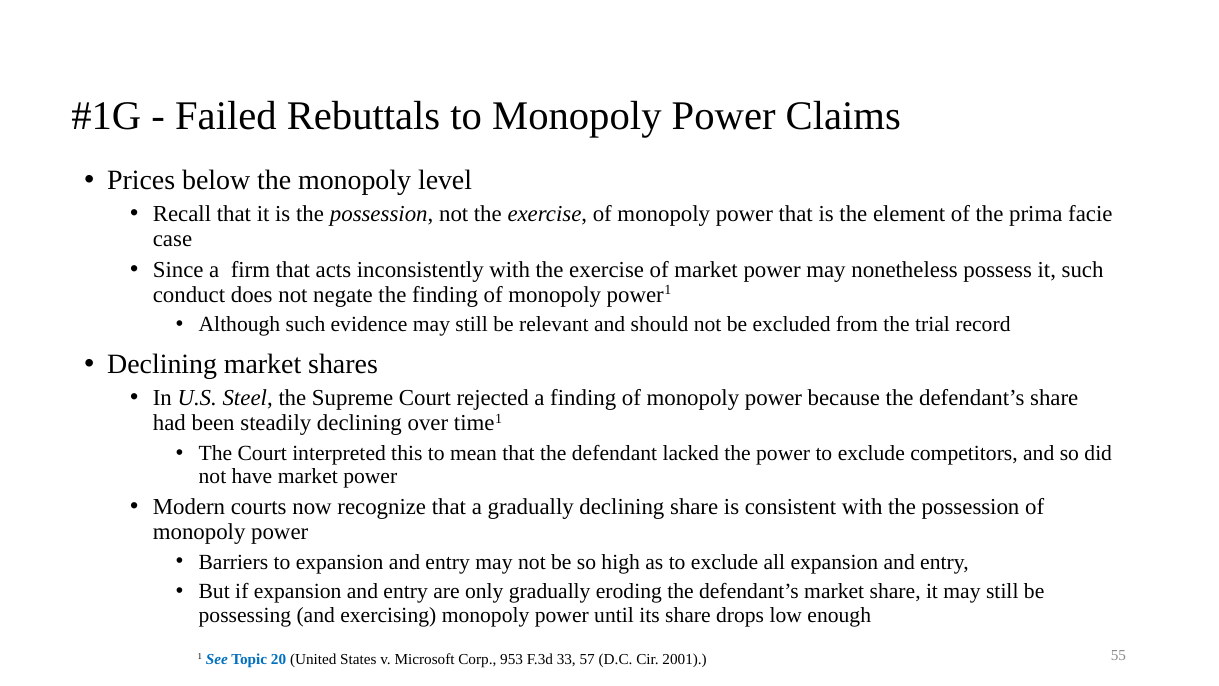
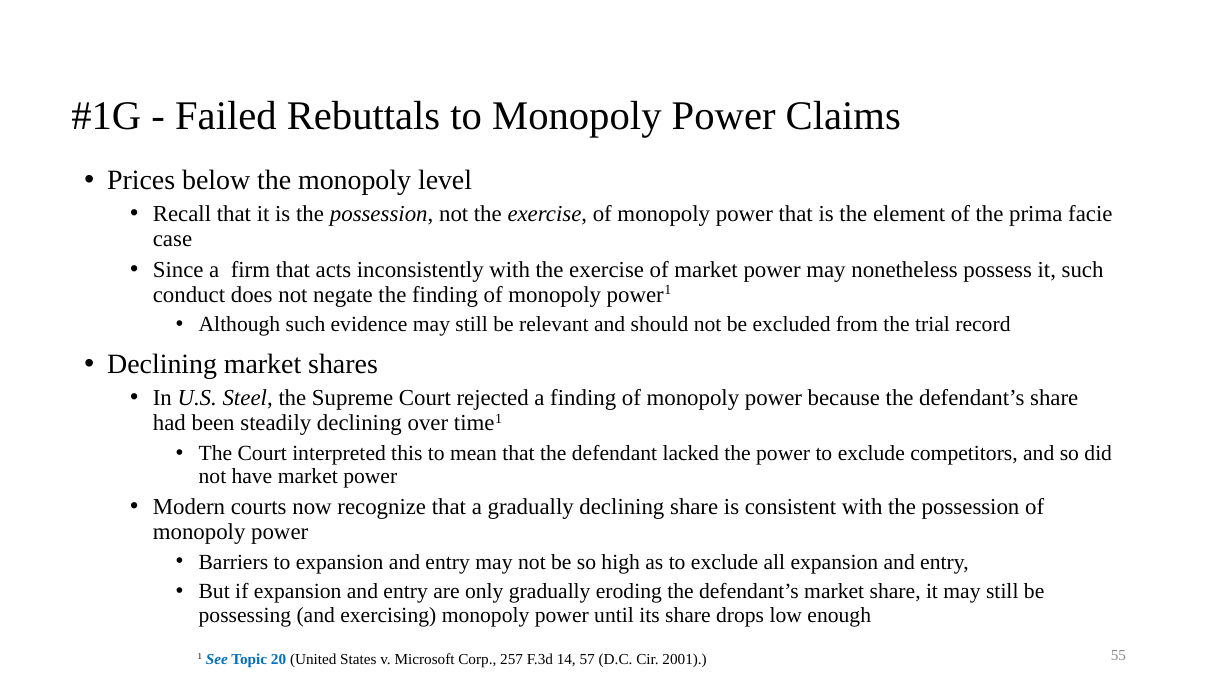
953: 953 -> 257
33: 33 -> 14
